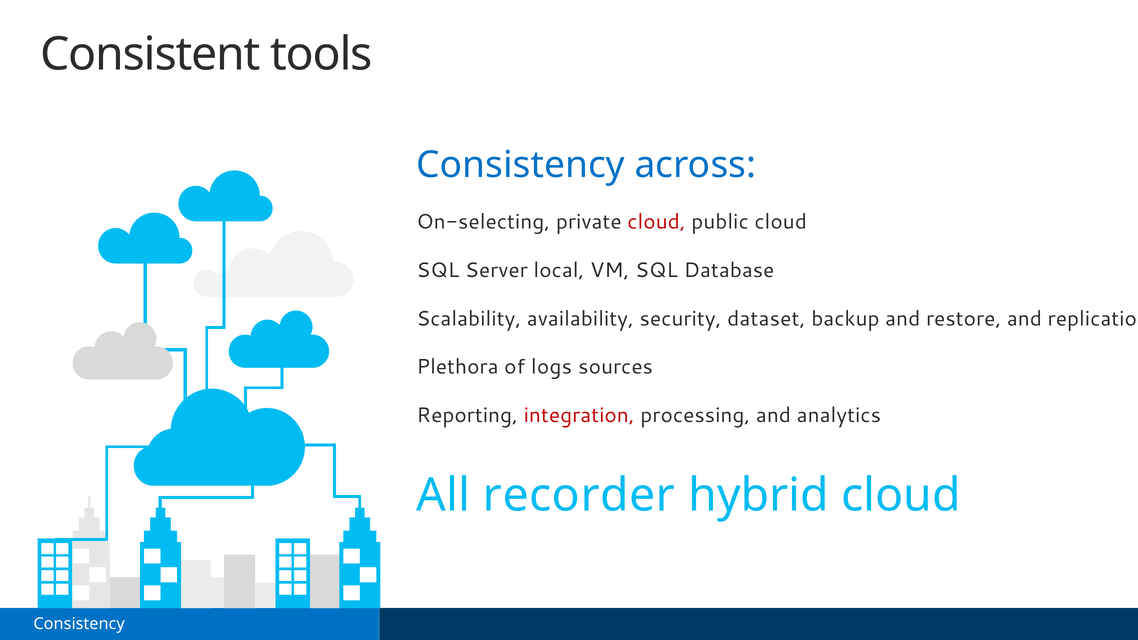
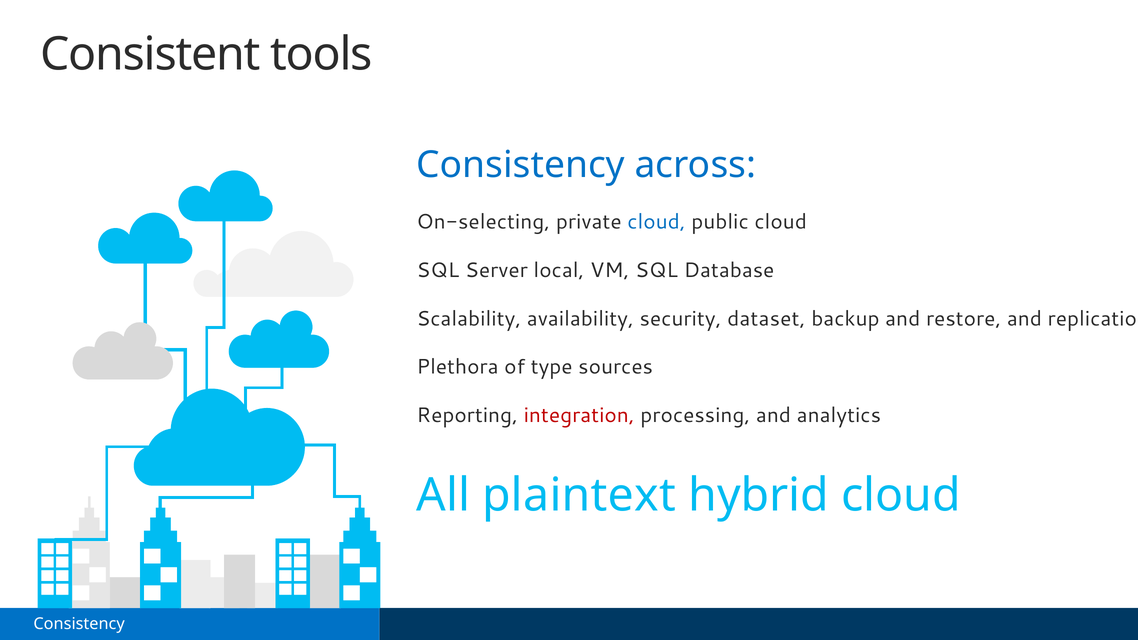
cloud at (656, 222) colour: red -> blue
logs: logs -> type
recorder: recorder -> plaintext
